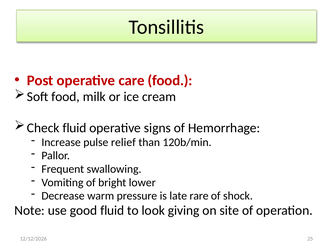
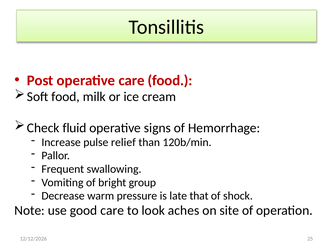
lower: lower -> group
rare: rare -> that
good fluid: fluid -> care
giving: giving -> aches
